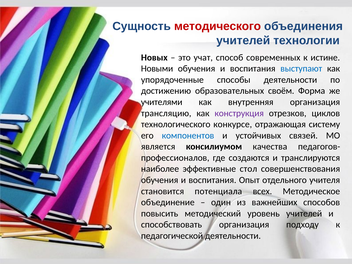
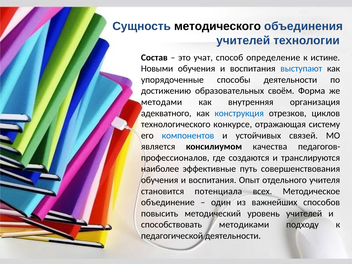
методического colour: red -> black
Новых: Новых -> Состав
современных: современных -> определение
учителями: учителями -> методами
трансляцию: трансляцию -> адекватного
конструкция colour: purple -> blue
стол: стол -> путь
способствовать организация: организация -> методиками
